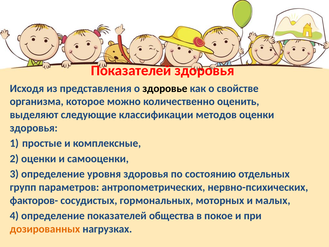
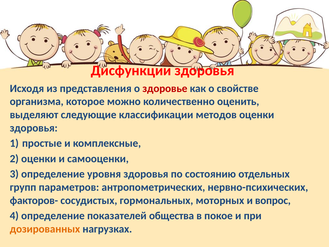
Показателей at (131, 71): Показателей -> Дисфункции
здоровье colour: black -> red
малых: малых -> вопрос
